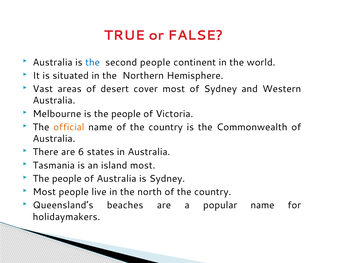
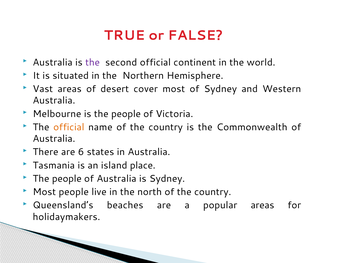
the at (93, 62) colour: blue -> purple
second people: people -> official
island most: most -> place
popular name: name -> areas
